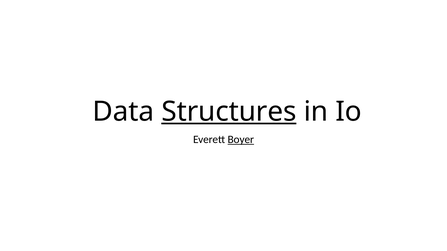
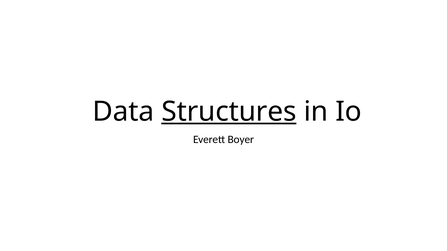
Boyer underline: present -> none
